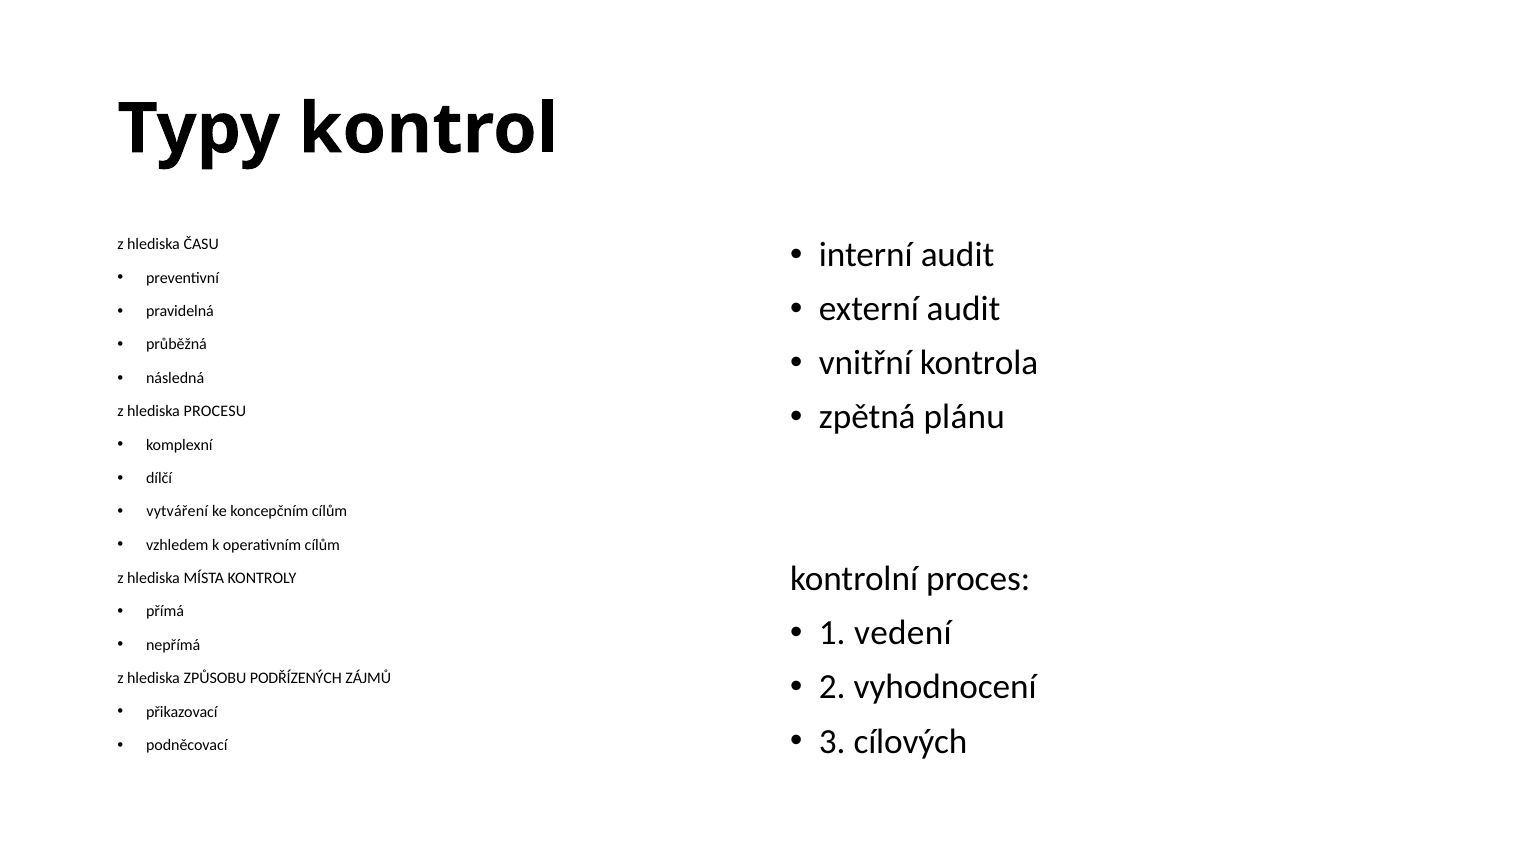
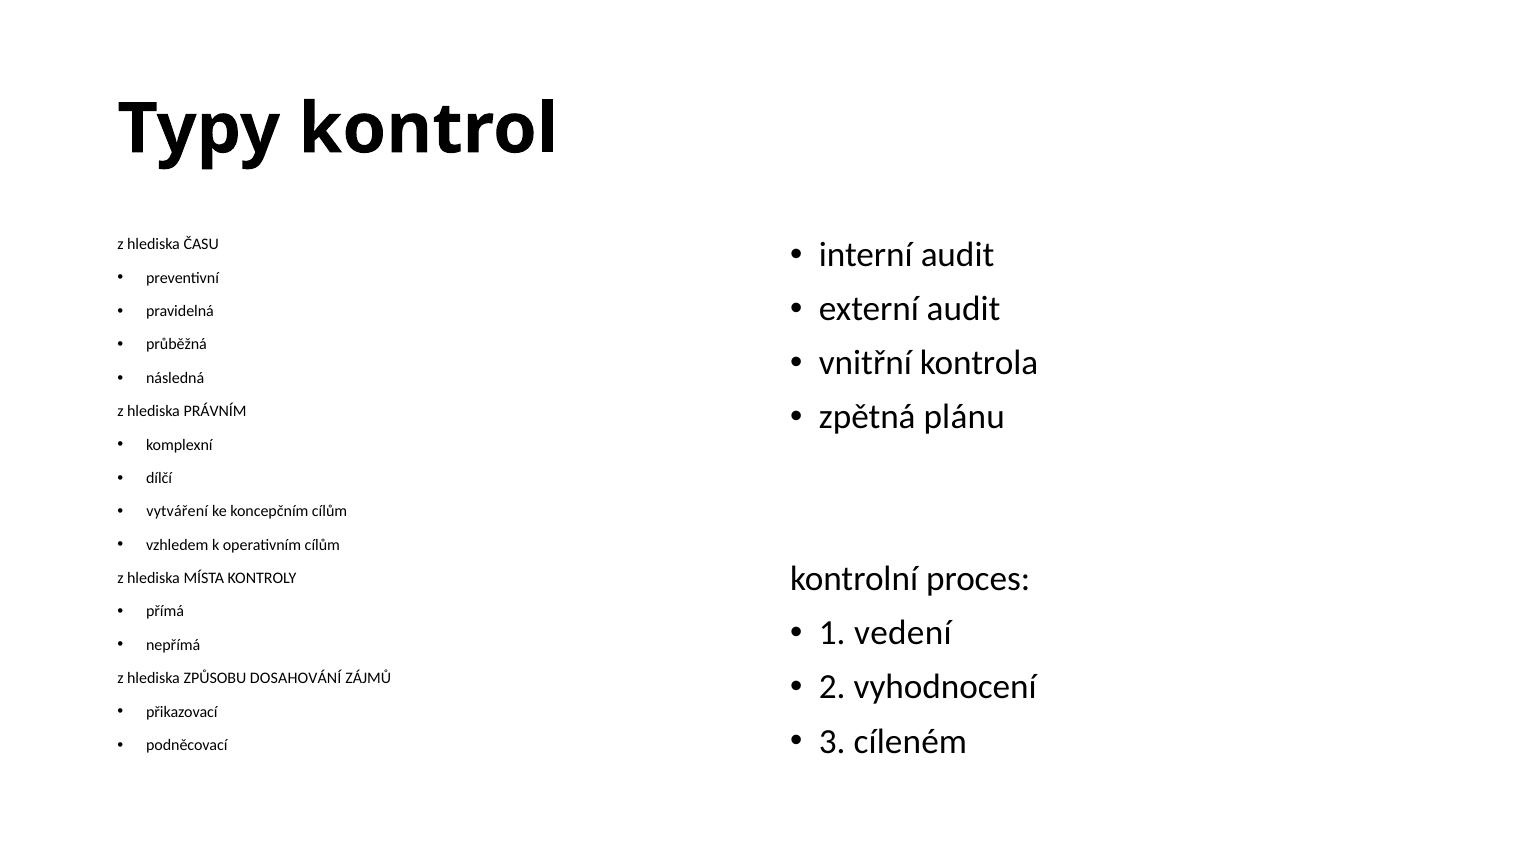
PROCESU: PROCESU -> PRÁVNÍM
PODŘÍZENÝCH: PODŘÍZENÝCH -> DOSAHOVÁNÍ
cílových: cílových -> cíleném
